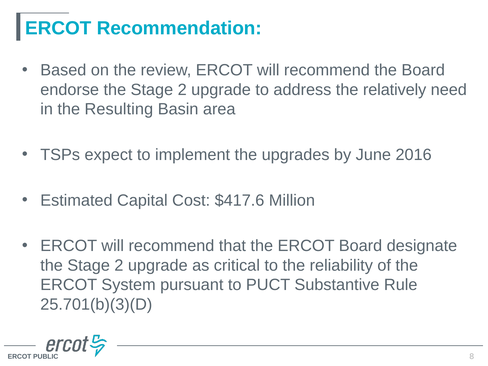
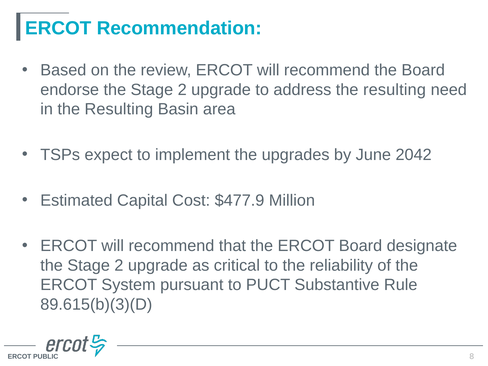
address the relatively: relatively -> resulting
2016: 2016 -> 2042
$417.6: $417.6 -> $477.9
25.701(b)(3)(D: 25.701(b)(3)(D -> 89.615(b)(3)(D
